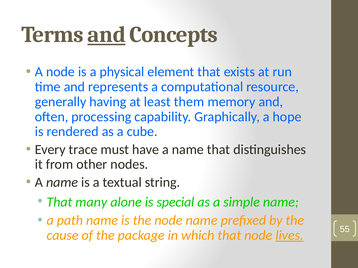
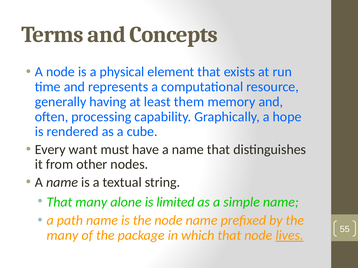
and at (107, 35) underline: present -> none
trace: trace -> want
special: special -> limited
cause at (63, 236): cause -> many
